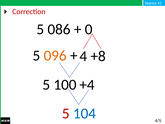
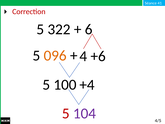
086: 086 -> 322
0: 0 -> 6
+8: +8 -> +6
104 colour: blue -> purple
